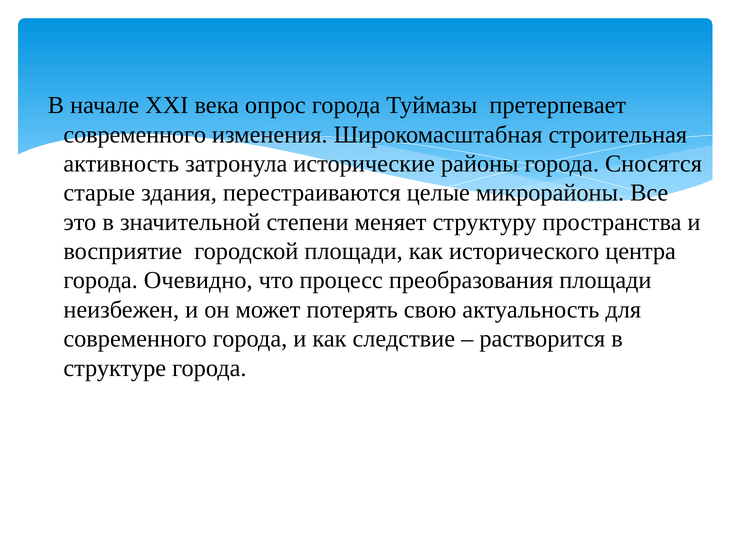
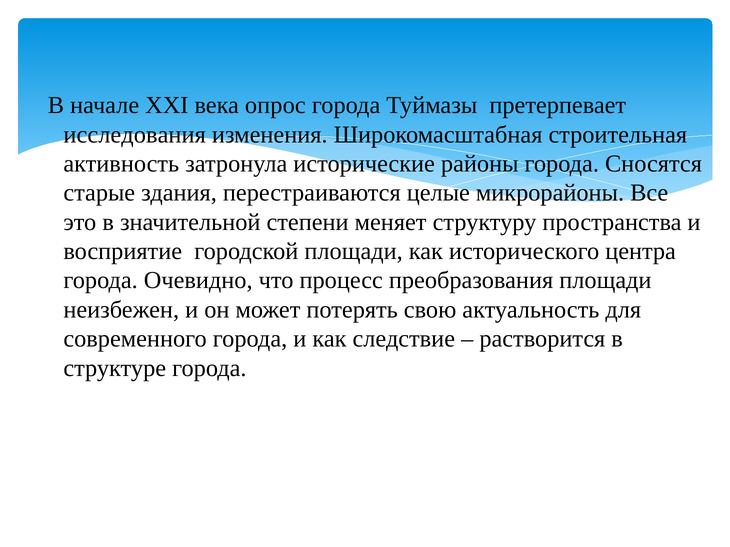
современного at (135, 135): современного -> исследования
